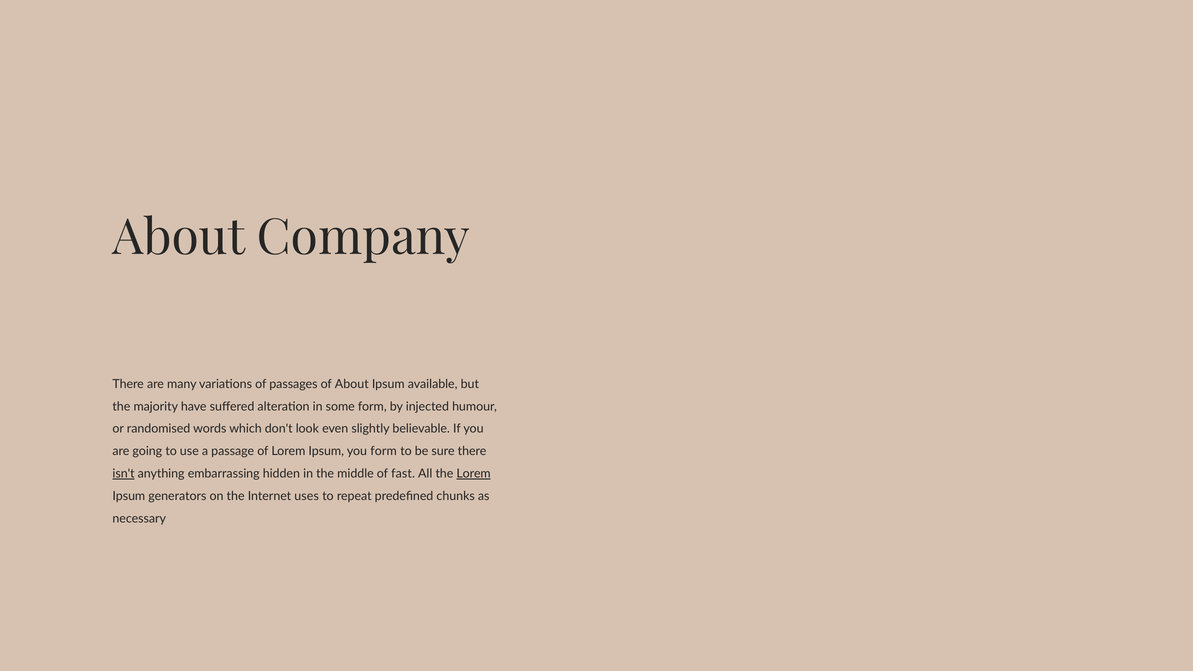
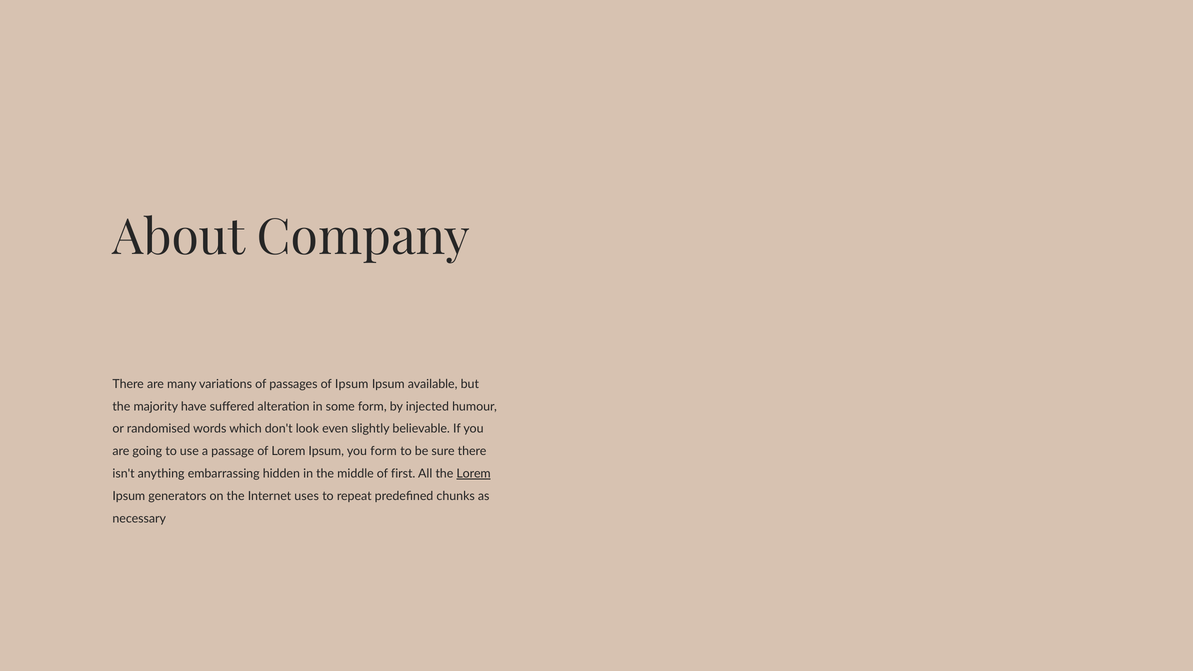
of About: About -> Ipsum
isn't underline: present -> none
fast: fast -> first
